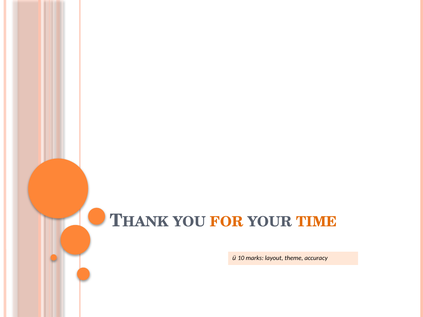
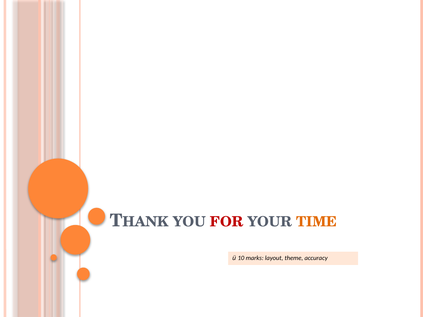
FOR colour: orange -> red
